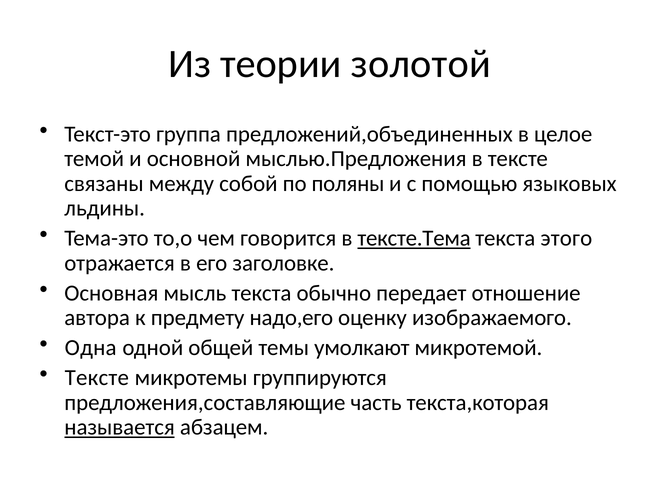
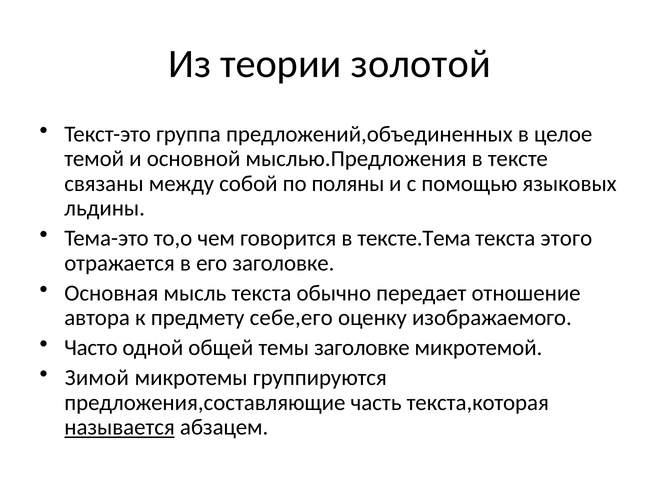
тексте.Тема underline: present -> none
надо,его: надо,его -> себе,его
Одна: Одна -> Часто
темы умолкают: умолкают -> заголовке
Тексте at (97, 378): Тексте -> Зимой
